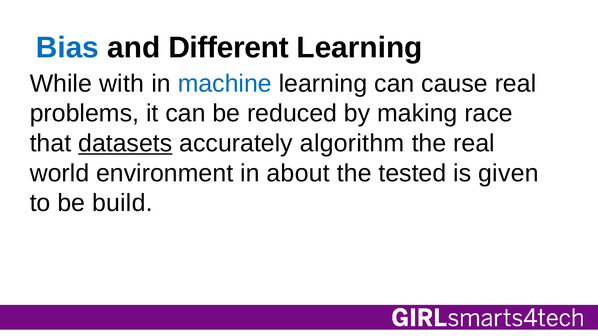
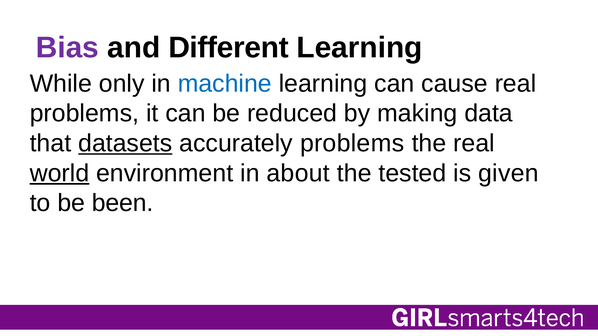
Bias colour: blue -> purple
with: with -> only
race: race -> data
accurately algorithm: algorithm -> problems
world underline: none -> present
build: build -> been
